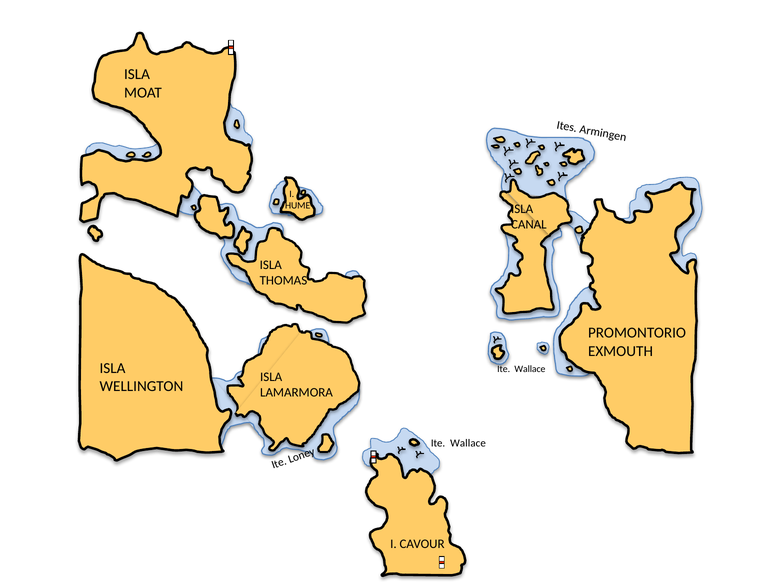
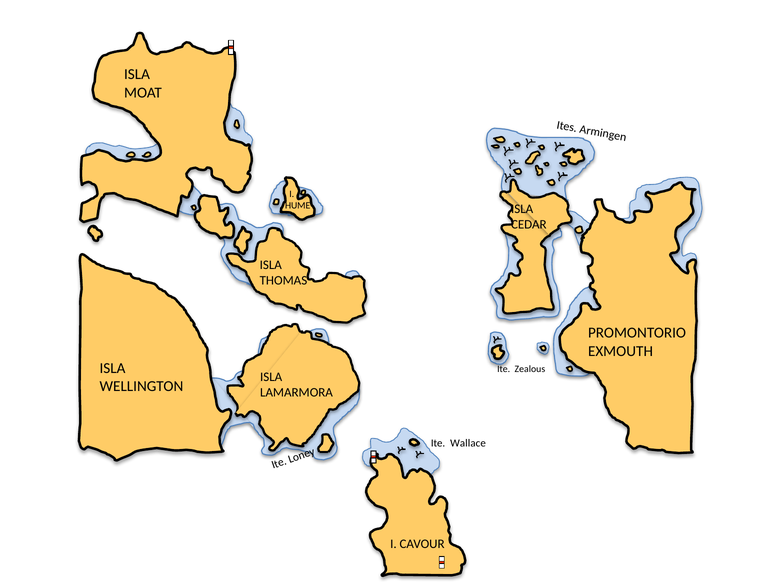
CANAL: CANAL -> CEDAR
Wallace at (530, 369): Wallace -> Zealous
